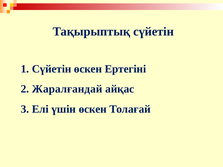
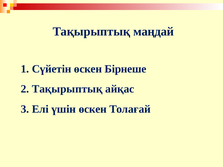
Тақырыптық cүйетін: cүйетін -> маңдай
Ертегіні: Ертегіні -> Бірнеше
2 Жаралғандай: Жаралғандай -> Тақырыптық
